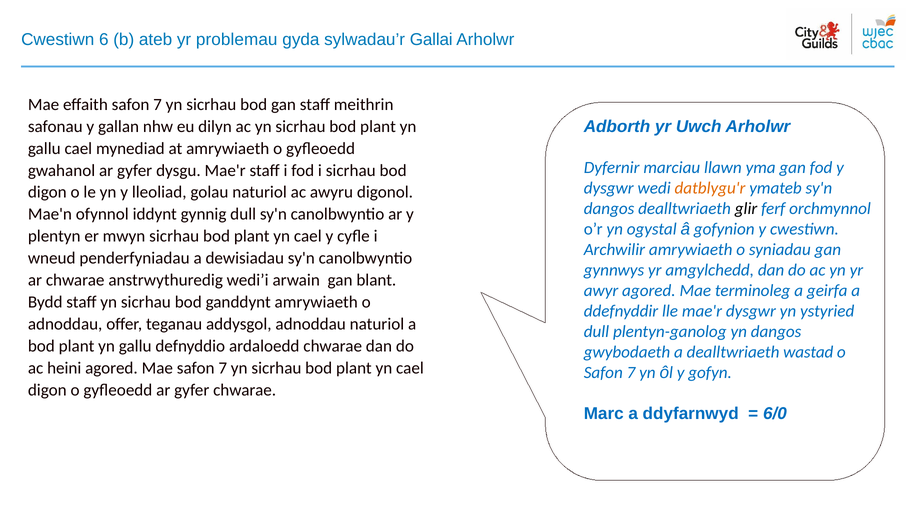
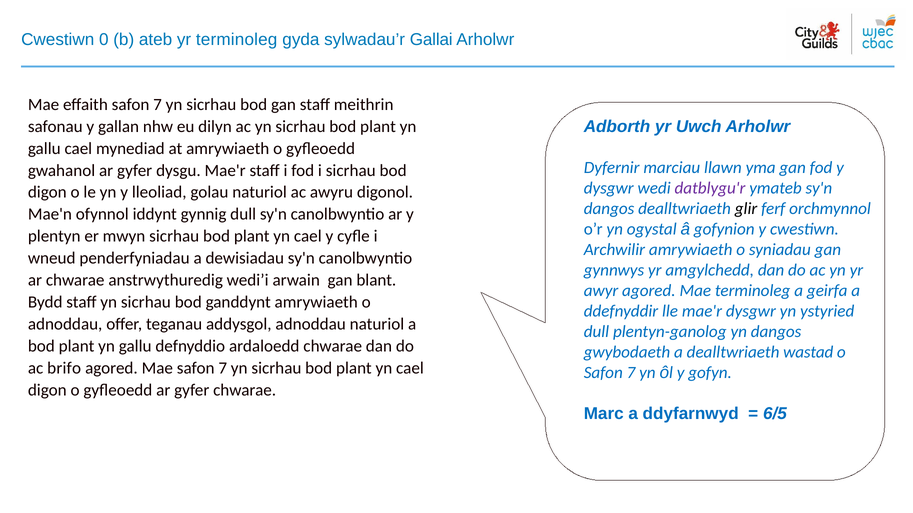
6: 6 -> 0
yr problemau: problemau -> terminoleg
datblygu'r colour: orange -> purple
heini: heini -> brifo
6/0: 6/0 -> 6/5
